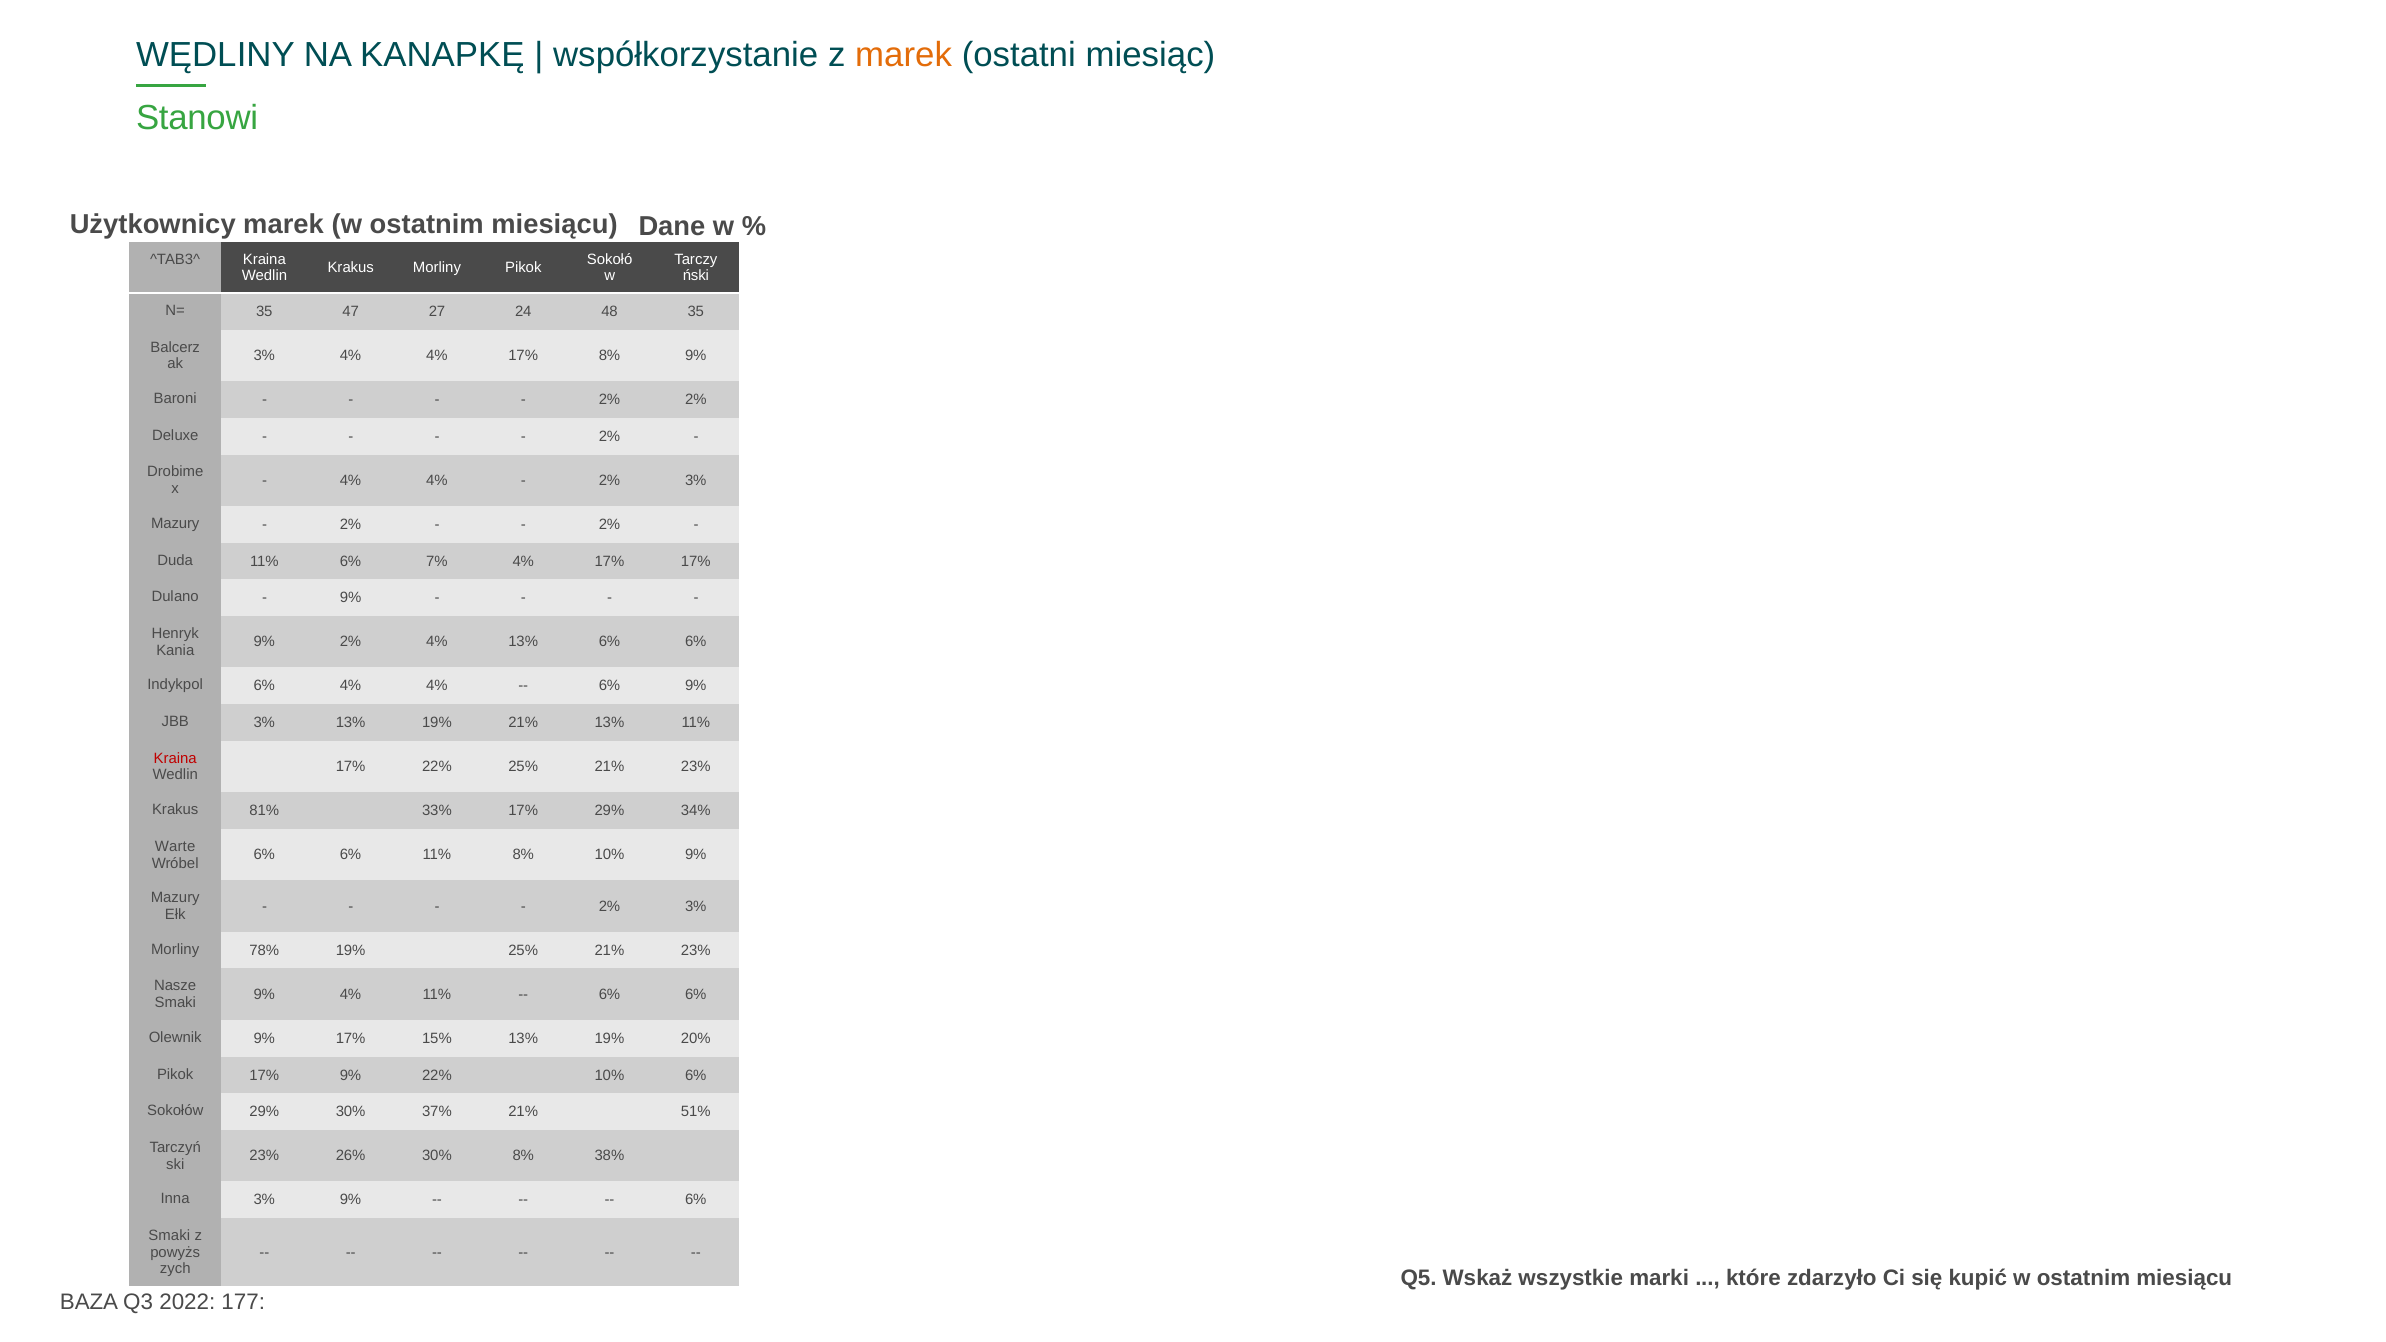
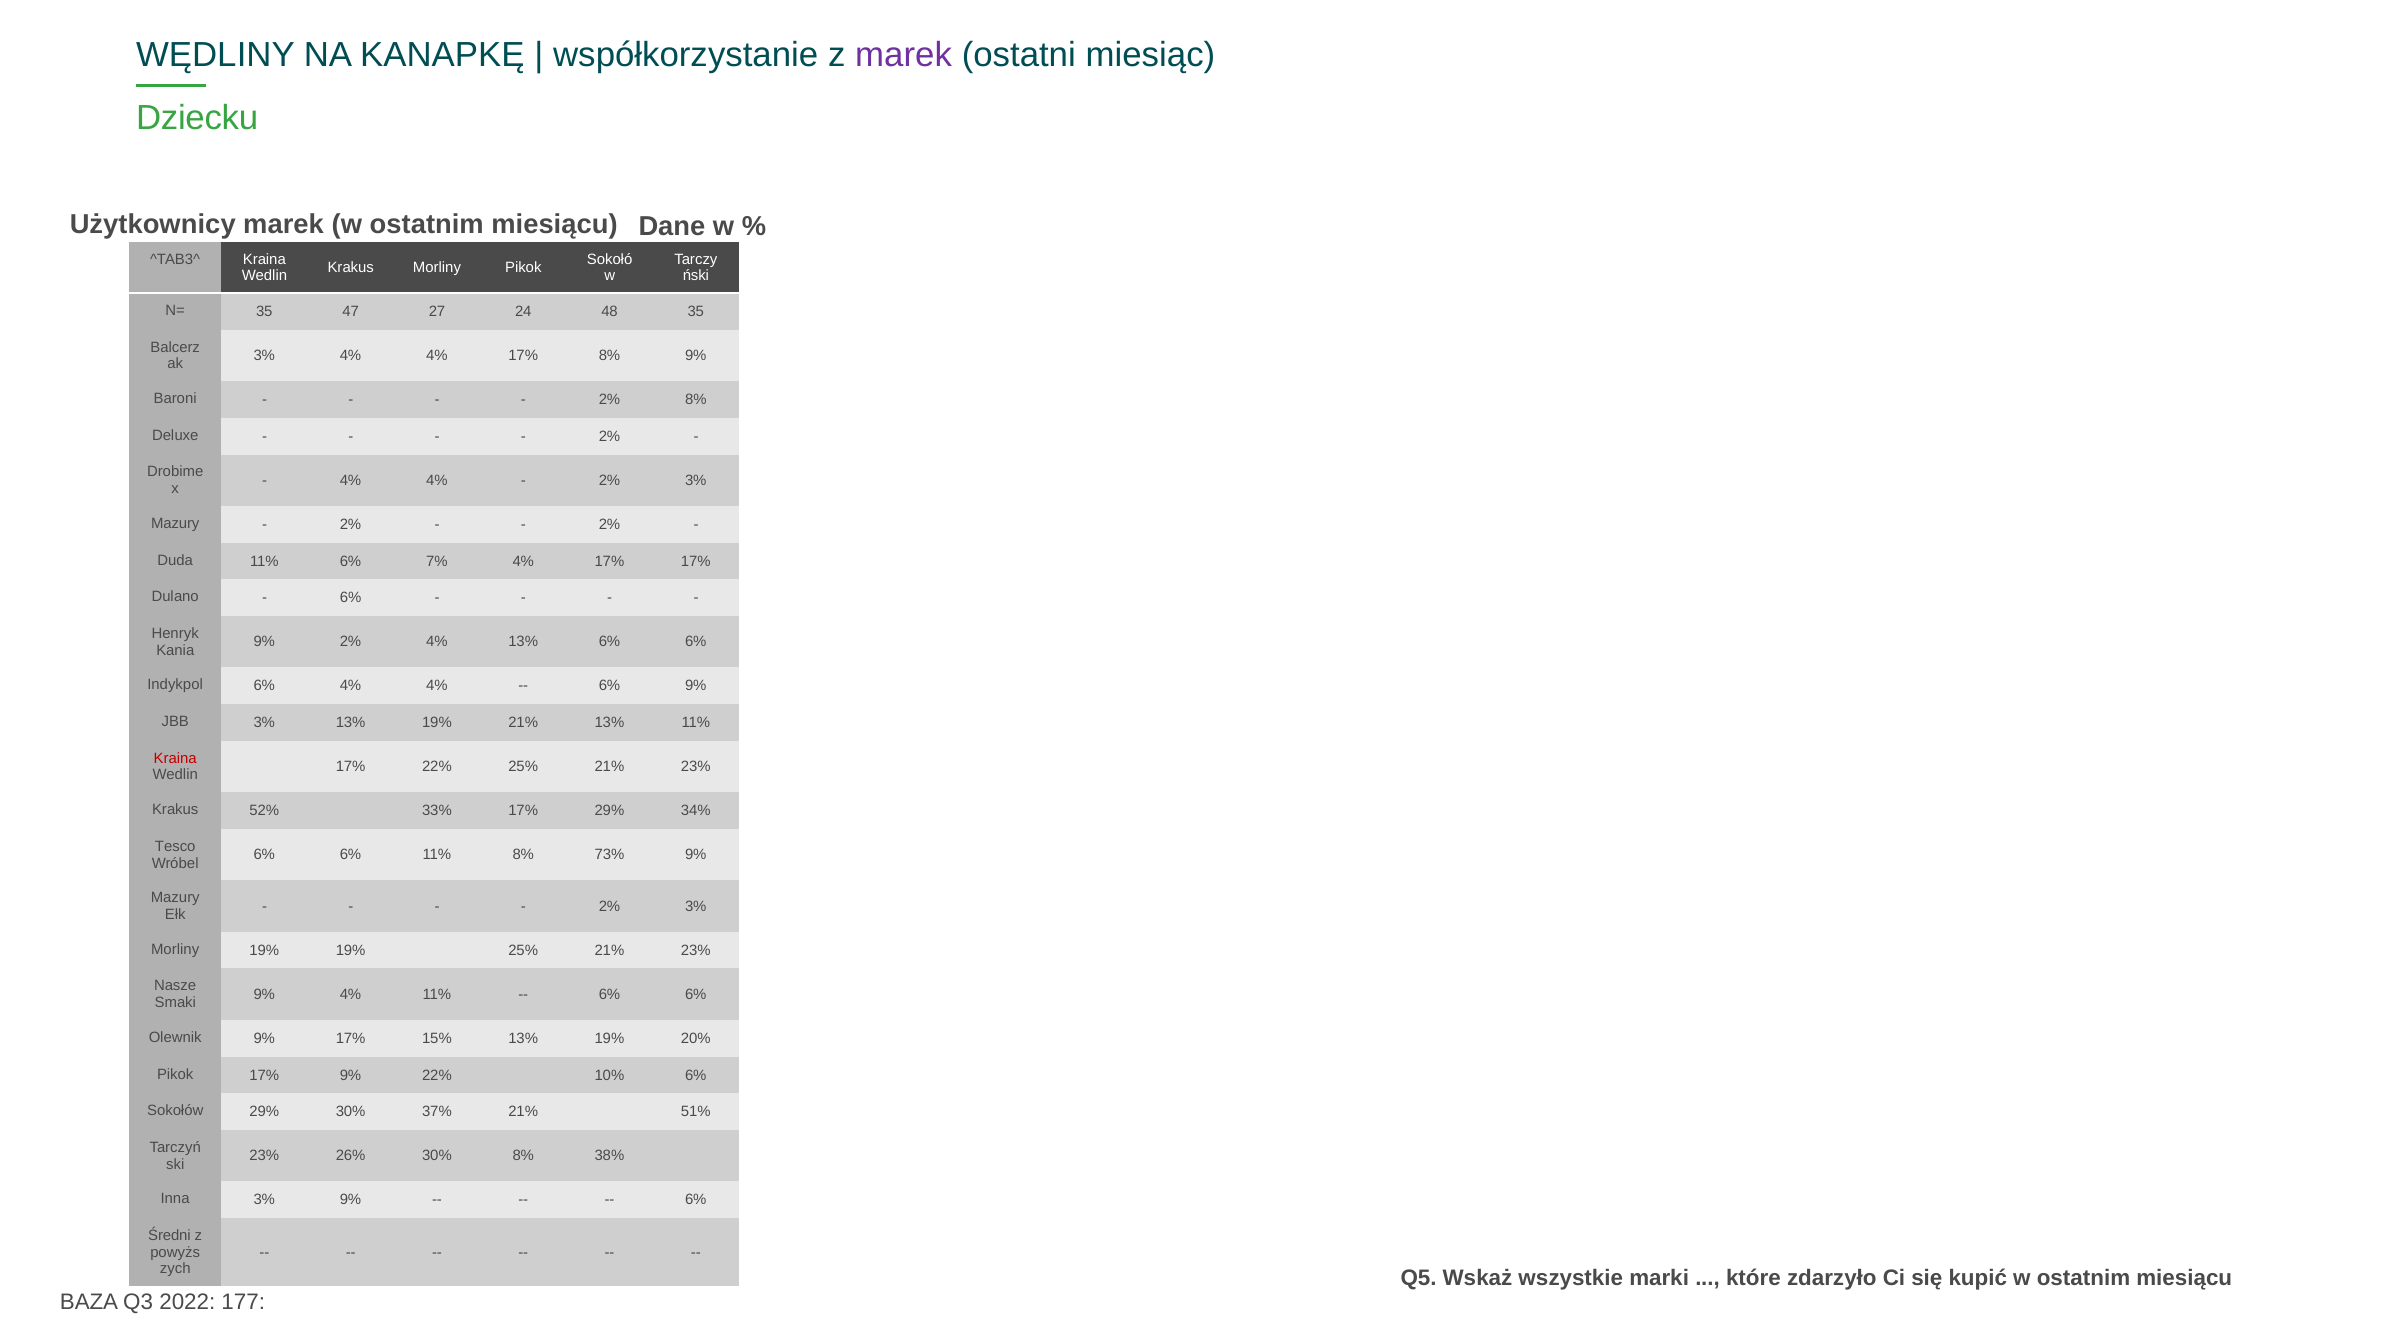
marek at (904, 55) colour: orange -> purple
Stanowi: Stanowi -> Dziecku
2% 2%: 2% -> 8%
9% at (351, 598): 9% -> 6%
81%: 81% -> 52%
Warte: Warte -> Tesco
8% 10%: 10% -> 73%
Morliny 78%: 78% -> 19%
Smaki at (169, 1236): Smaki -> Średni
